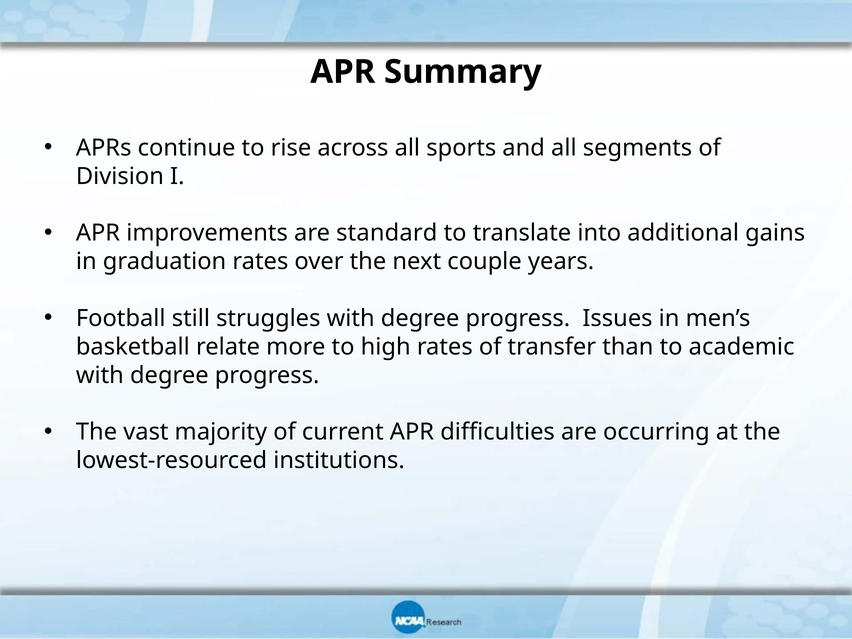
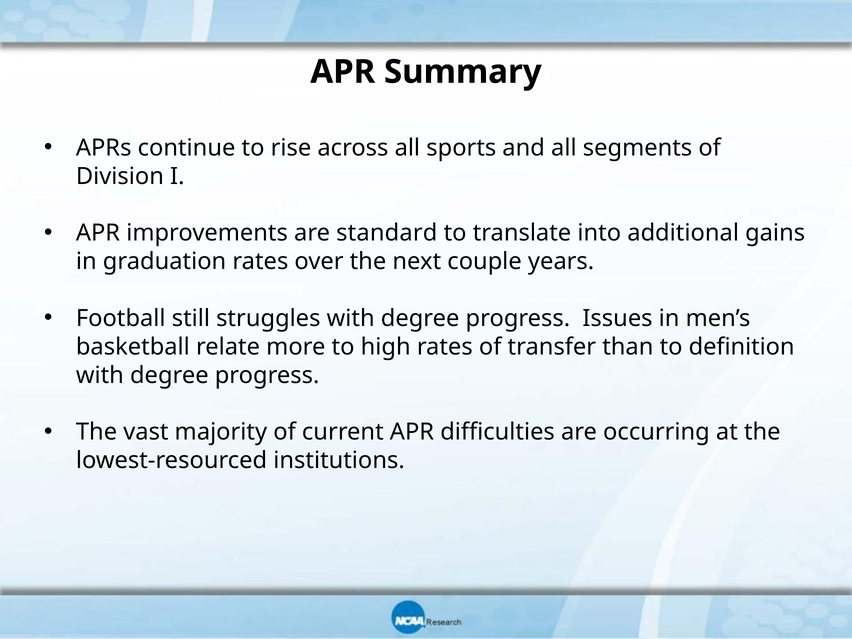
academic: academic -> definition
